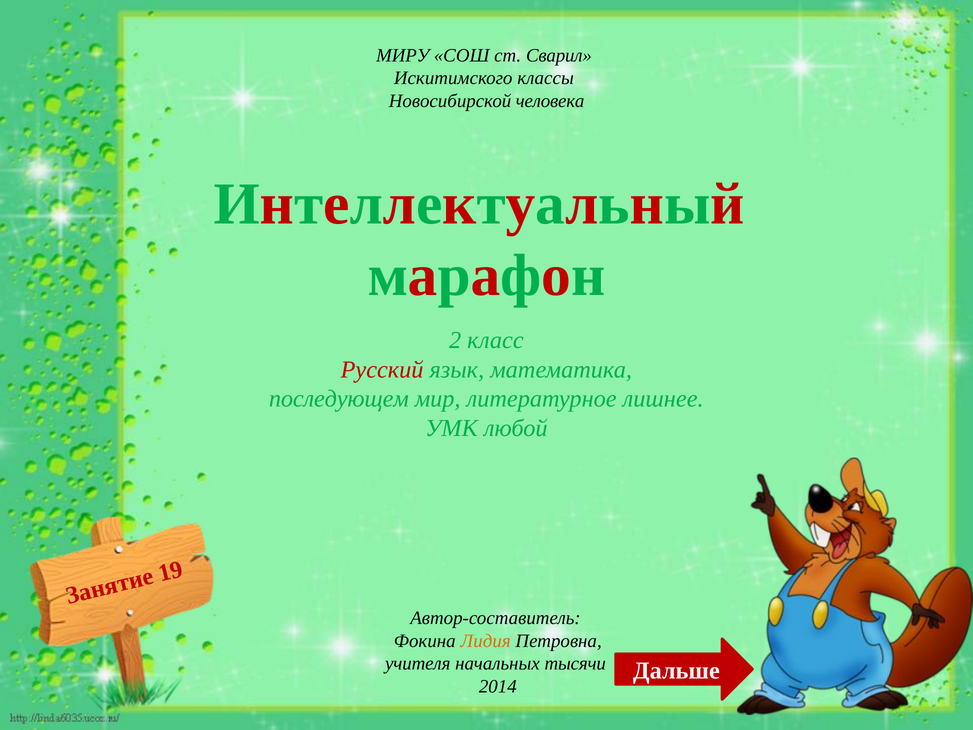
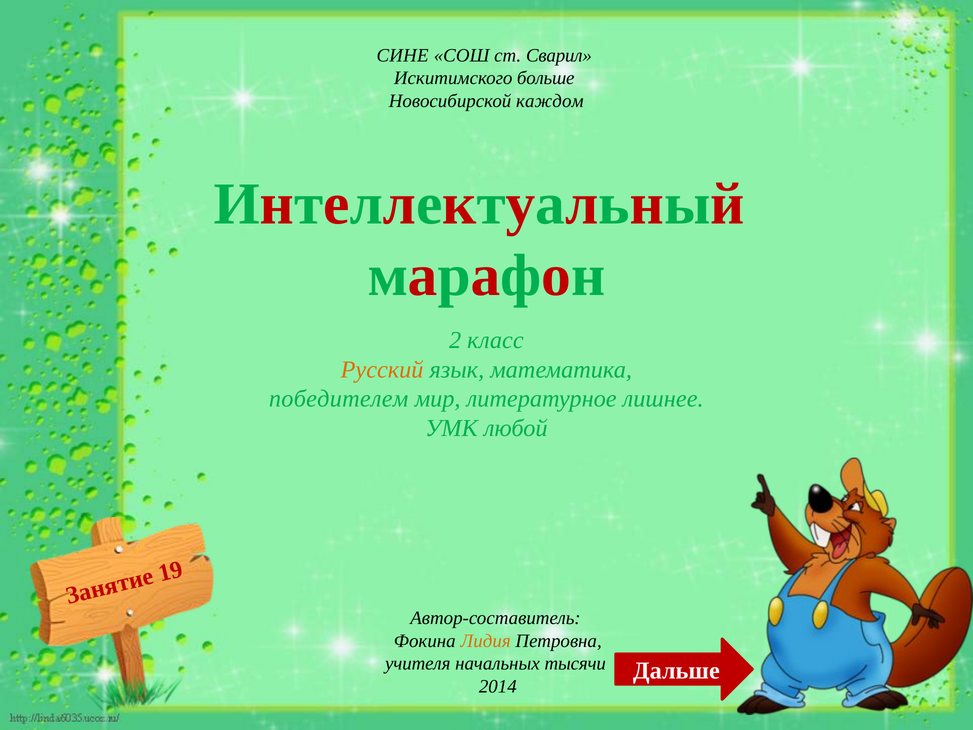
МИРУ: МИРУ -> СИНЕ
классы: классы -> больше
человека: человека -> каждом
Русский colour: red -> orange
последующем: последующем -> победителем
